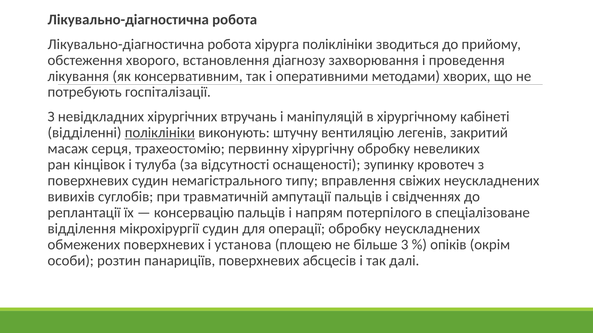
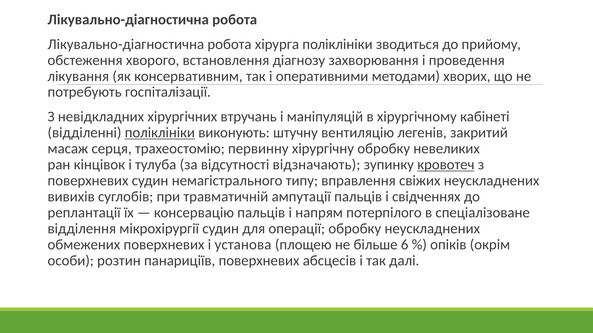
оснащеності: оснащеності -> відзначають
кровотеч underline: none -> present
3: 3 -> 6
